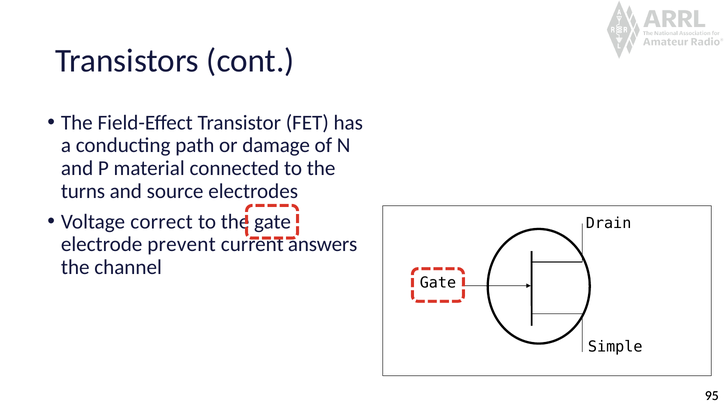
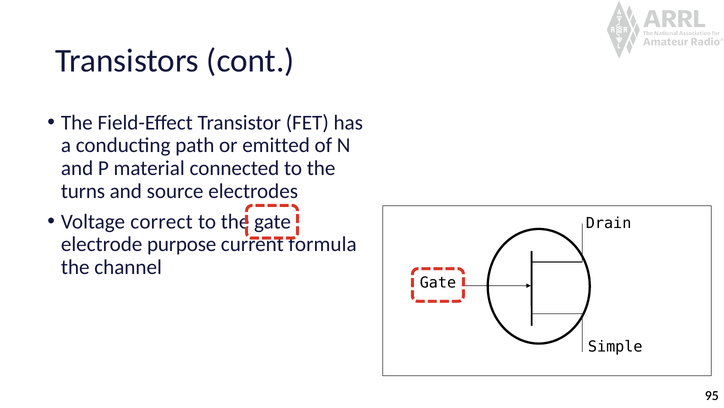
damage: damage -> emitted
prevent: prevent -> purpose
answers: answers -> formula
